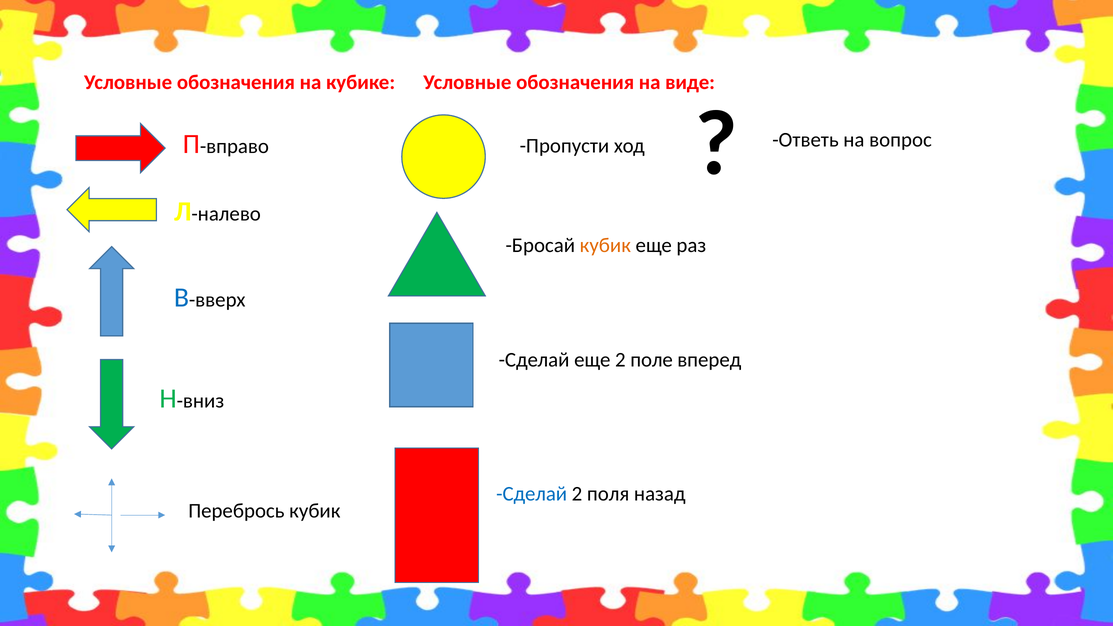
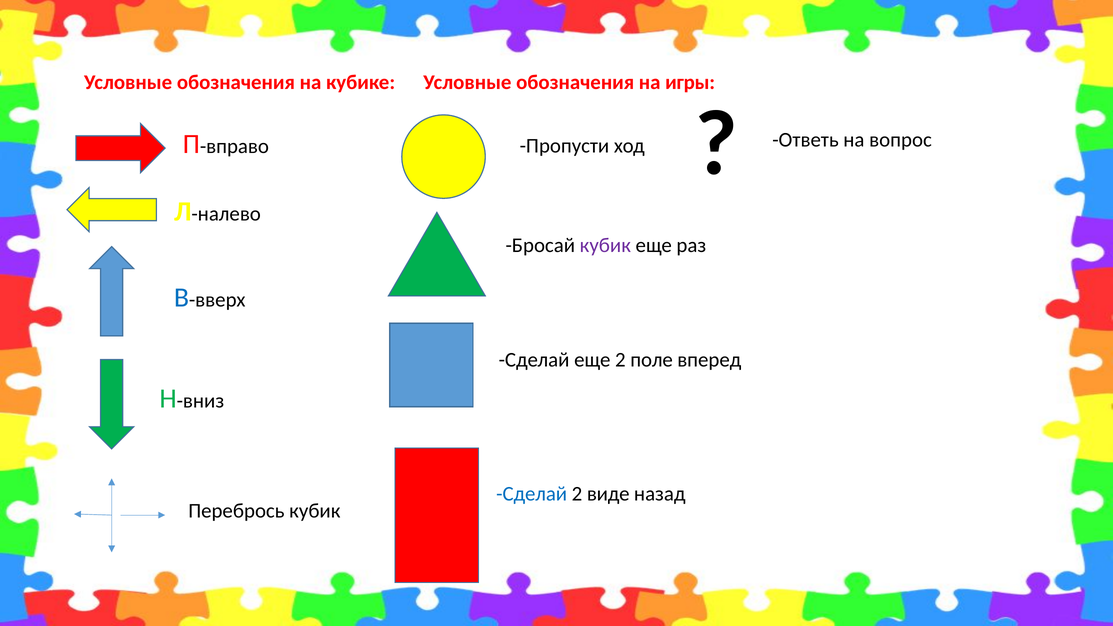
виде: виде -> игры
кубик at (605, 245) colour: orange -> purple
поля: поля -> виде
